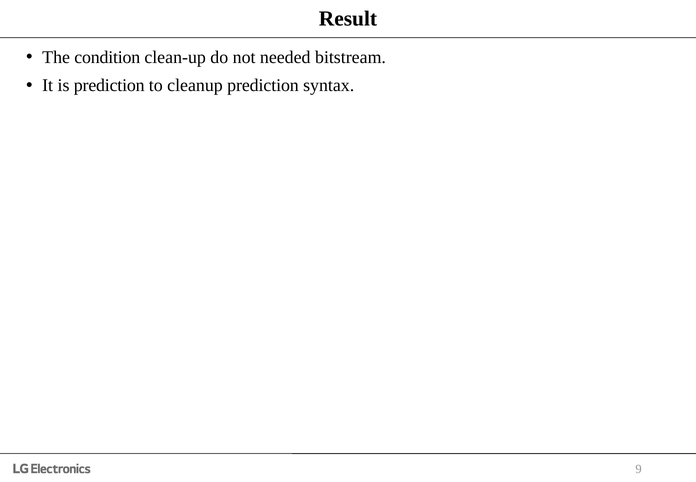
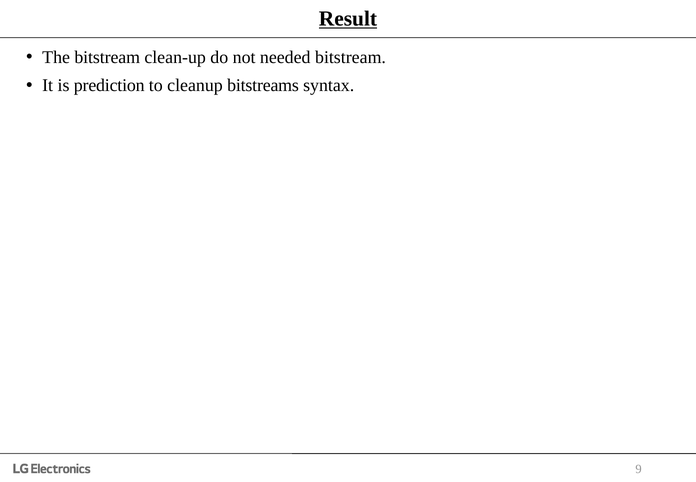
Result underline: none -> present
The condition: condition -> bitstream
cleanup prediction: prediction -> bitstreams
